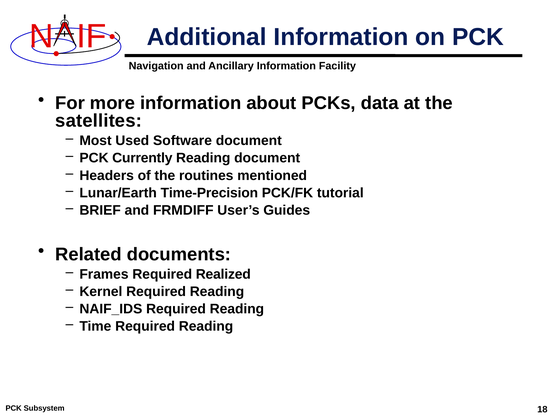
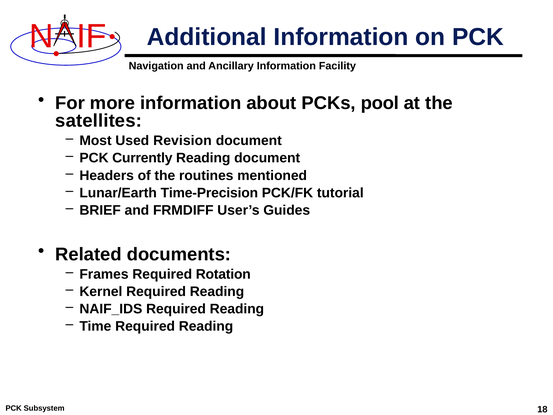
data: data -> pool
Software: Software -> Revision
Realized: Realized -> Rotation
